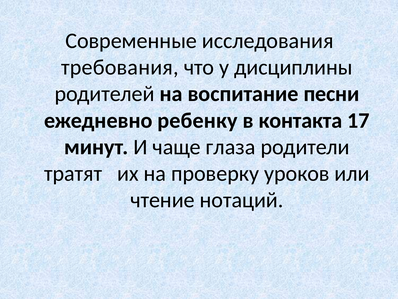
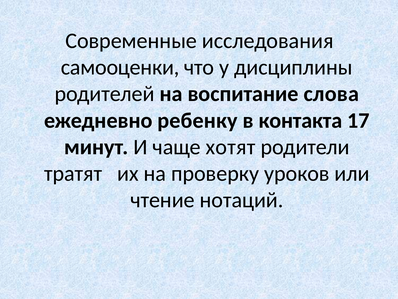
требования: требования -> самооценки
песни: песни -> слова
глаза: глаза -> хотят
